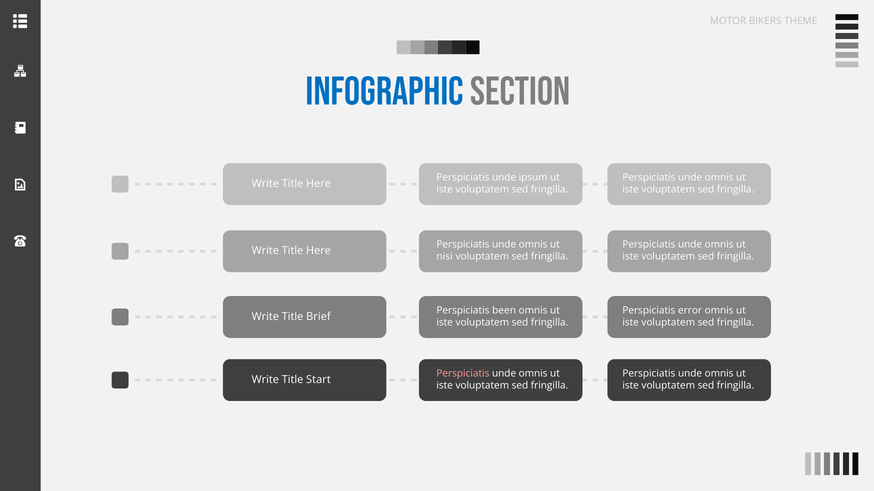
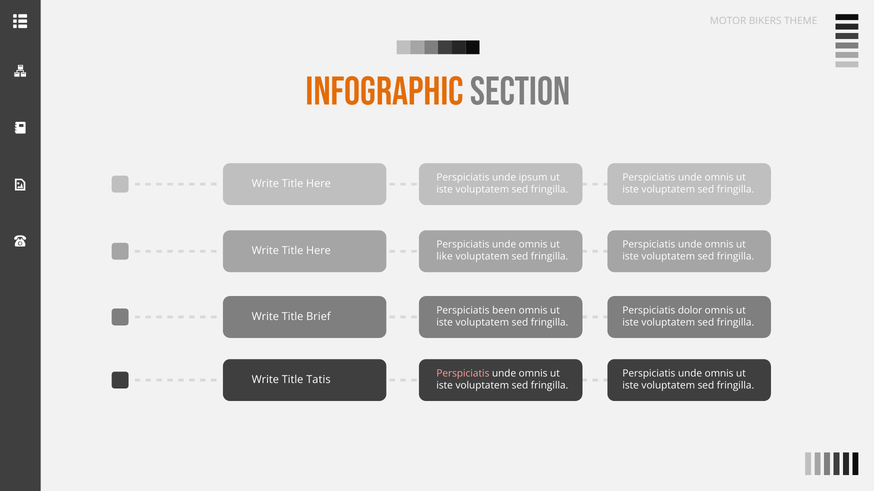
Infographic colour: blue -> orange
nisi: nisi -> like
error: error -> dolor
Start: Start -> Tatis
